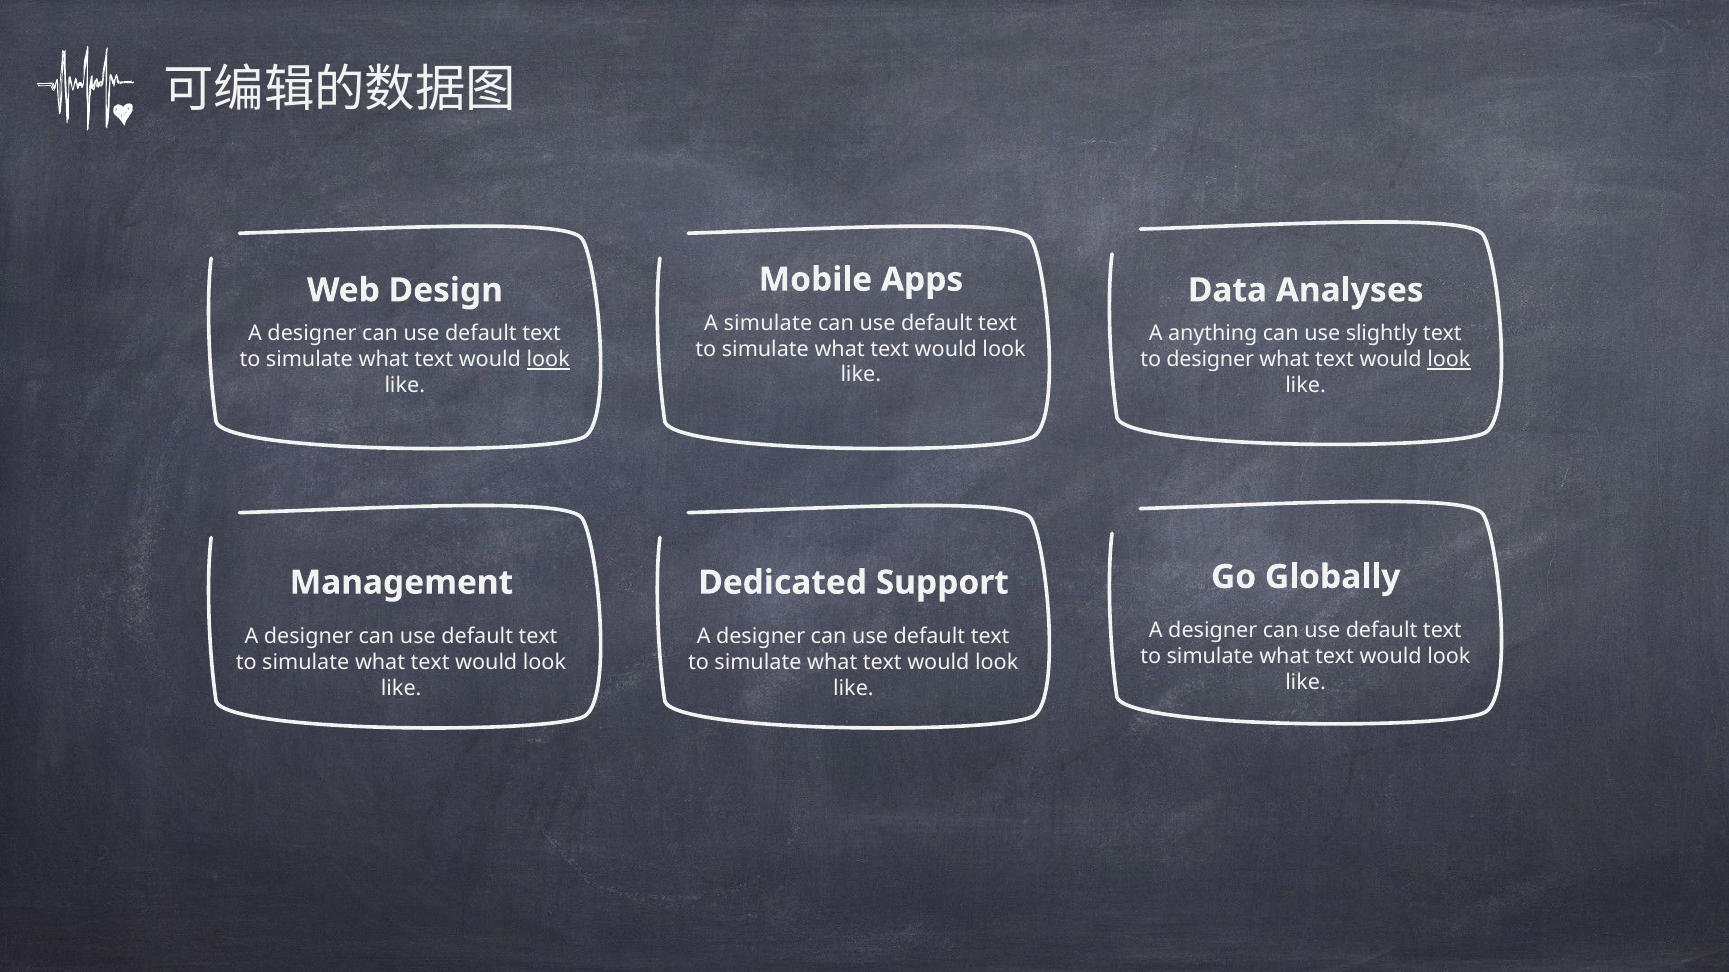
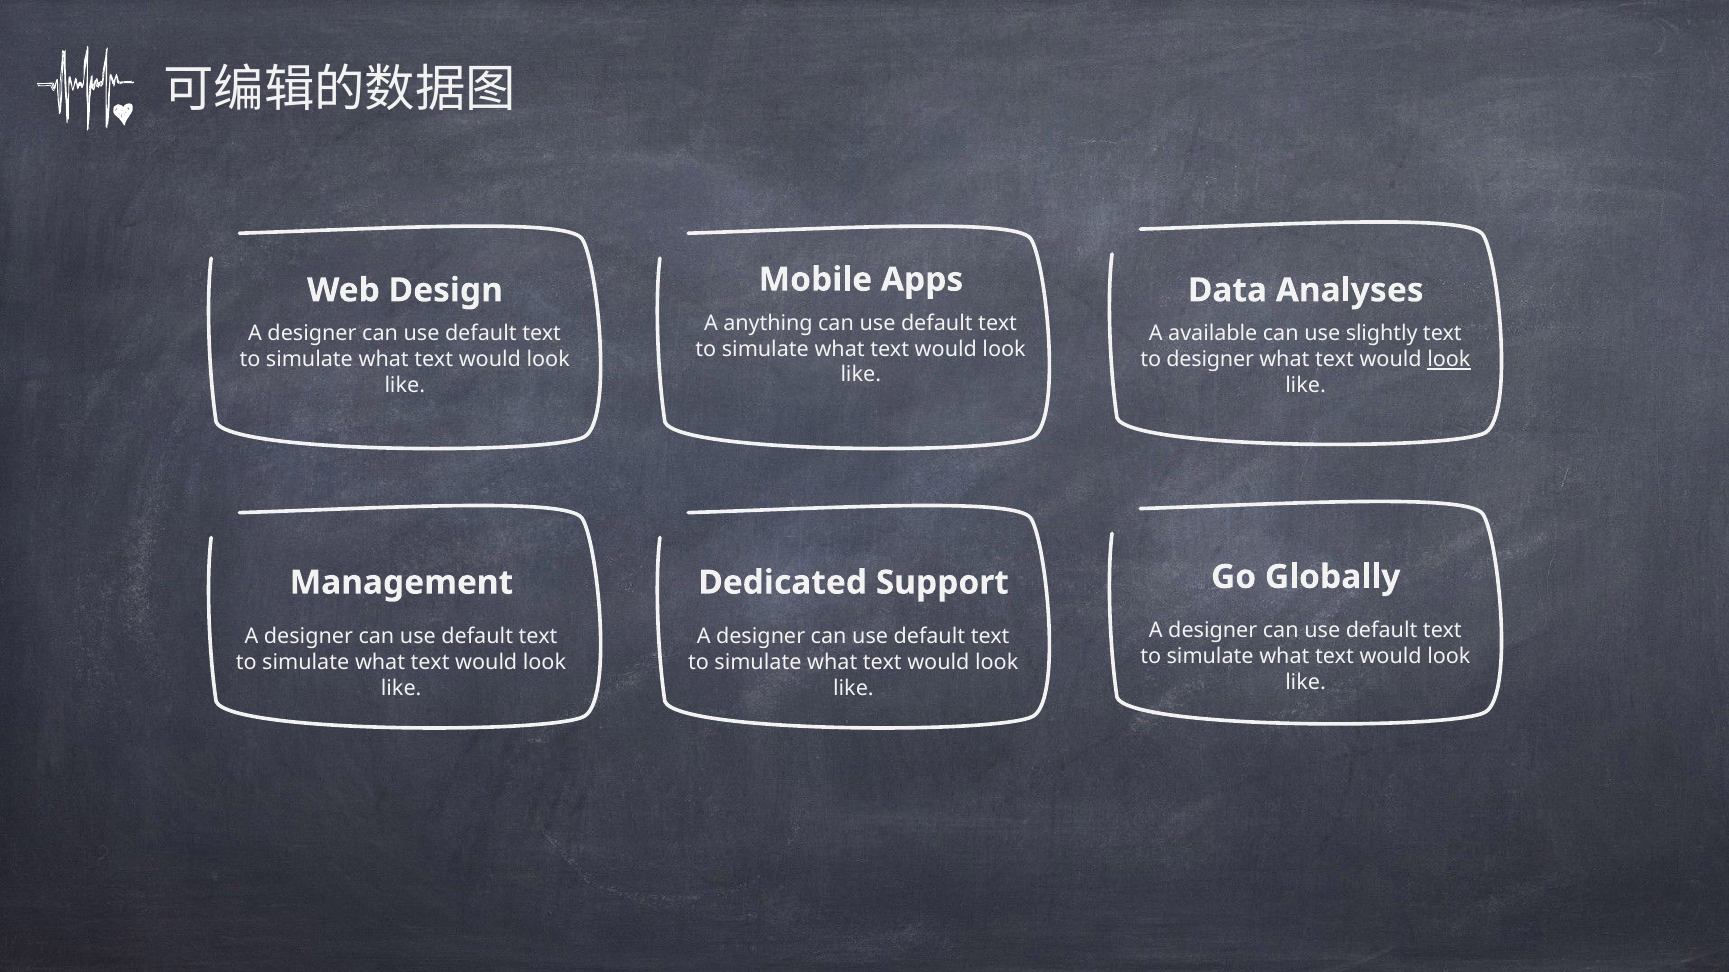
A simulate: simulate -> anything
anything: anything -> available
look at (548, 360) underline: present -> none
